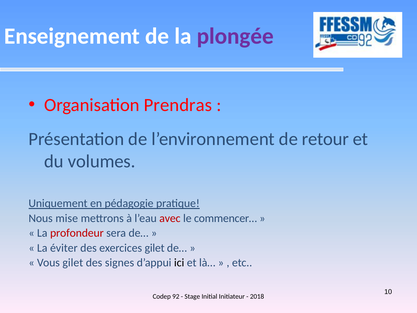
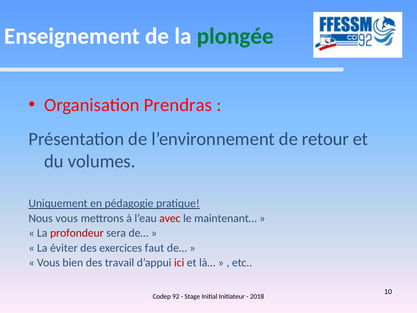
plongée colour: purple -> green
Nous mise: mise -> vous
commencer…: commencer… -> maintenant…
exercices gilet: gilet -> faut
Vous gilet: gilet -> bien
signes: signes -> travail
ici colour: black -> red
